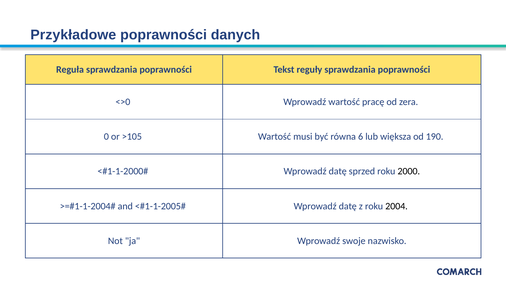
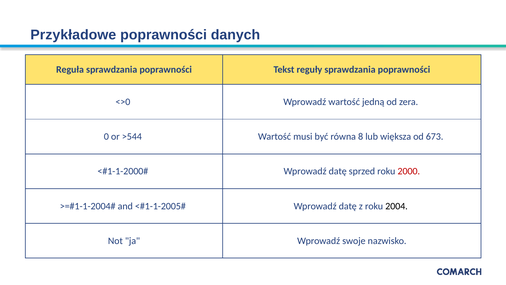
pracę: pracę -> jedną
>105: >105 -> >544
6: 6 -> 8
190: 190 -> 673
2000 colour: black -> red
